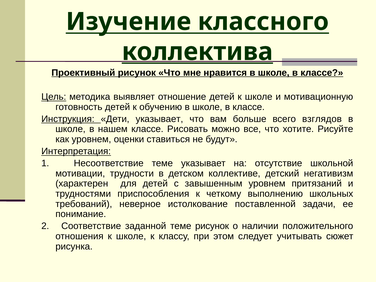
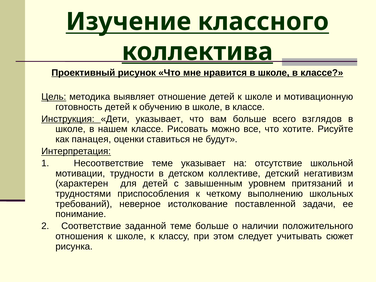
как уровнем: уровнем -> панацея
теме рисунок: рисунок -> больше
